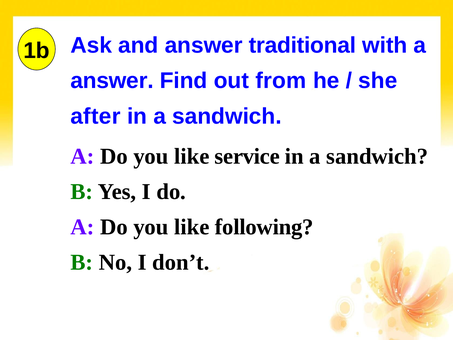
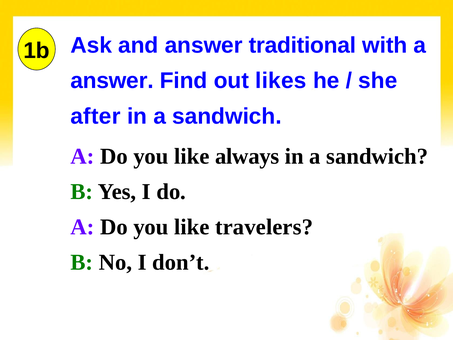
from: from -> likes
service: service -> always
following: following -> travelers
